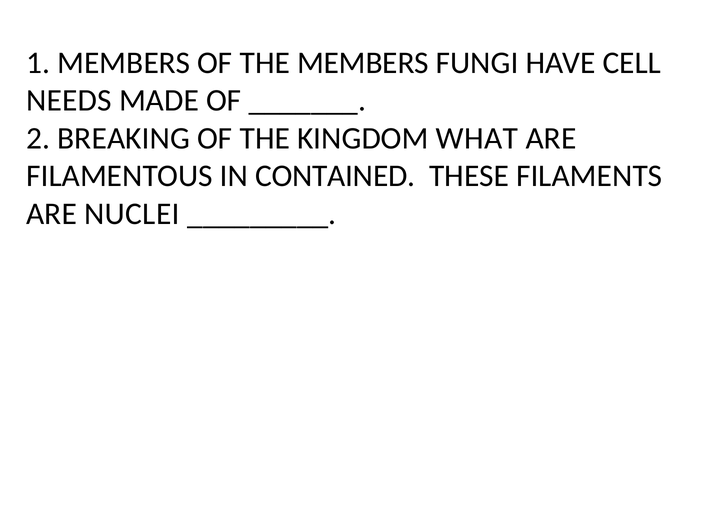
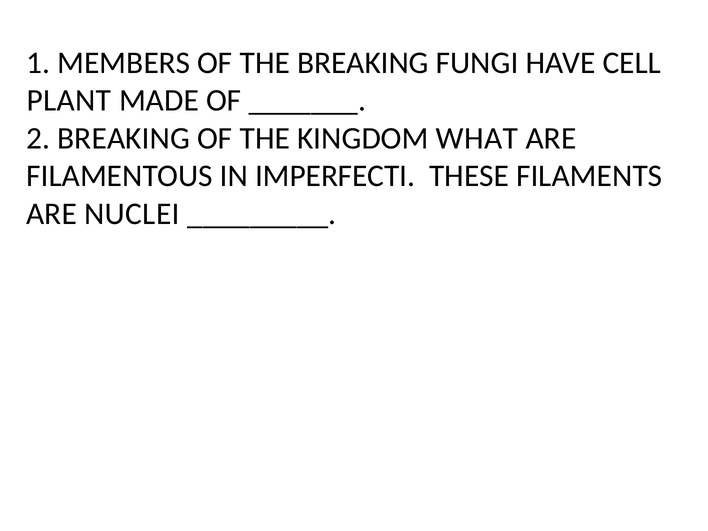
THE MEMBERS: MEMBERS -> BREAKING
NEEDS: NEEDS -> PLANT
CONTAINED: CONTAINED -> IMPERFECTI
